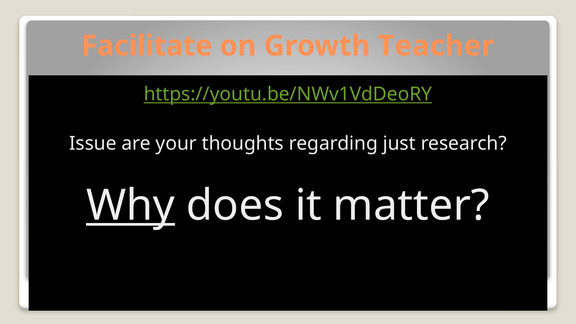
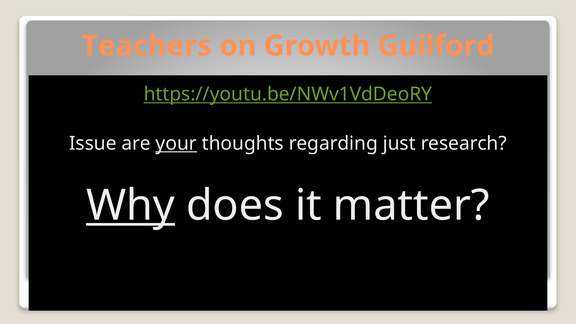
Facilitate: Facilitate -> Teachers
Teacher: Teacher -> Guilford
your underline: none -> present
